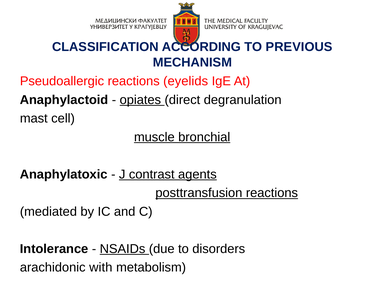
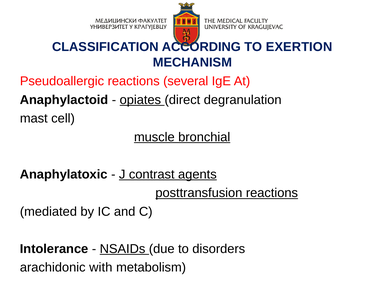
PREVIOUS: PREVIOUS -> EXERTION
eyelids: eyelids -> several
